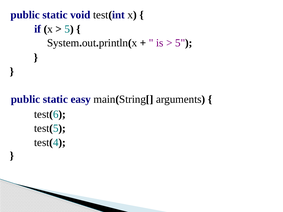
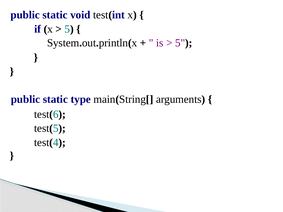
easy: easy -> type
